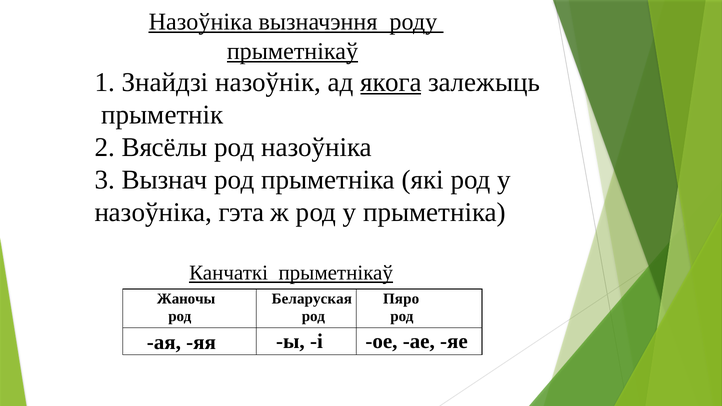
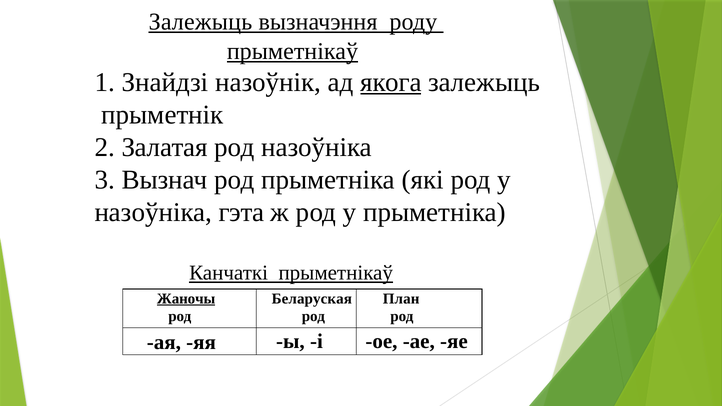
Назоўніка at (201, 22): Назоўніка -> Залежыць
Вясёлы: Вясёлы -> Залатая
Жаночы underline: none -> present
Пяро: Пяро -> План
